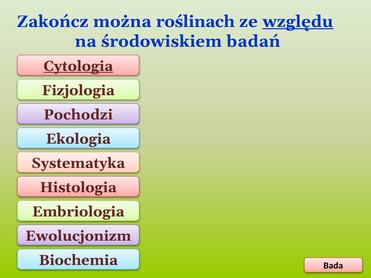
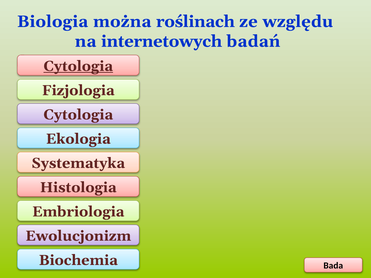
Zakończ: Zakończ -> Biologia
względu underline: present -> none
środowiskiem: środowiskiem -> internetowych
Pochodzi at (78, 115): Pochodzi -> Cytologia
